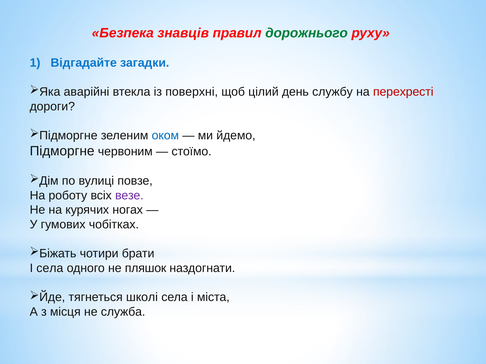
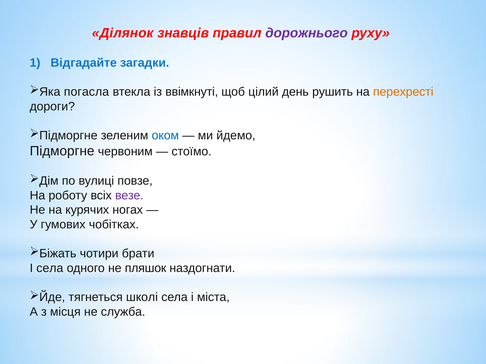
Безпека: Безпека -> Ділянок
дорожнього colour: green -> purple
аварійні: аварійні -> погасла
поверхні: поверхні -> ввімкнуті
службу: службу -> рушить
перехресті colour: red -> orange
